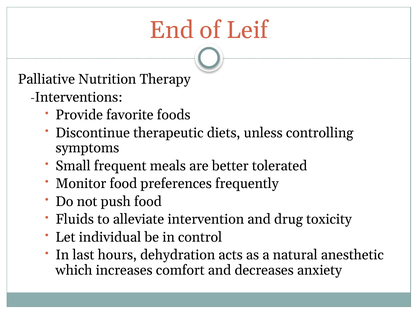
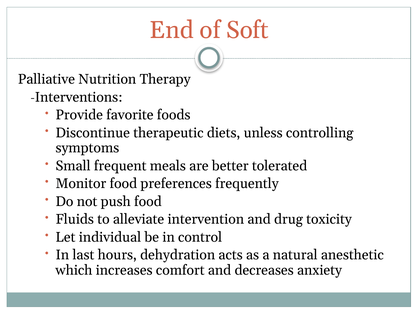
Leif: Leif -> Soft
